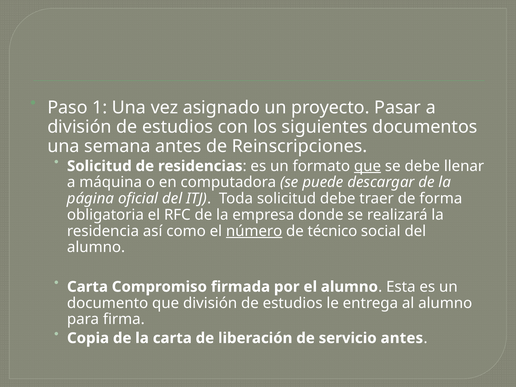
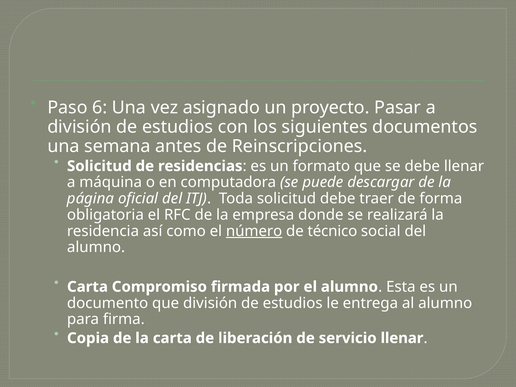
1: 1 -> 6
que at (367, 166) underline: present -> none
servicio antes: antes -> llenar
